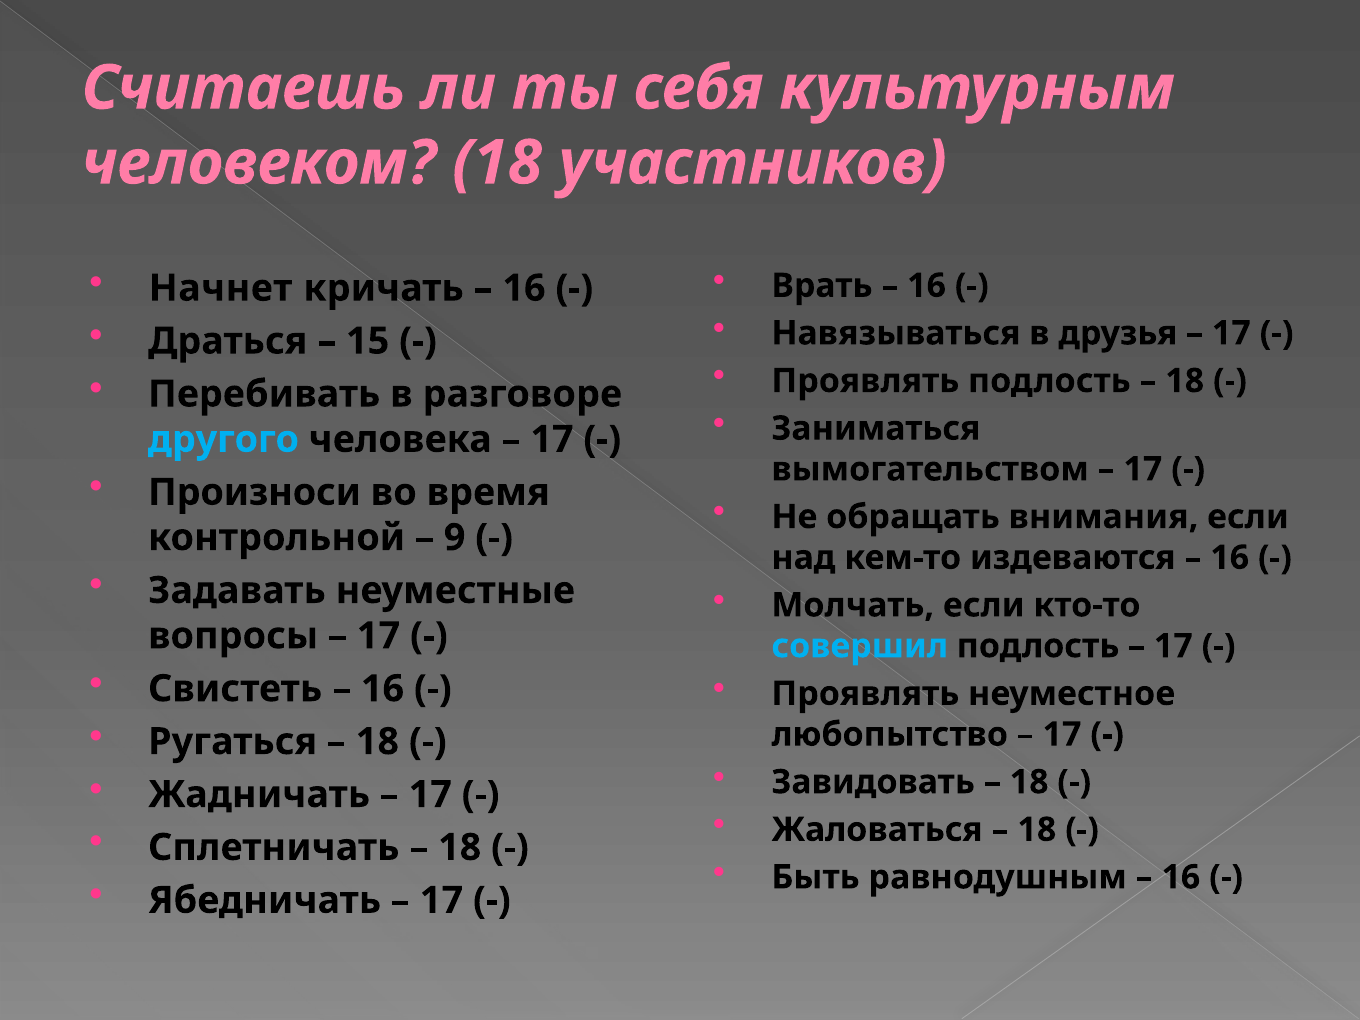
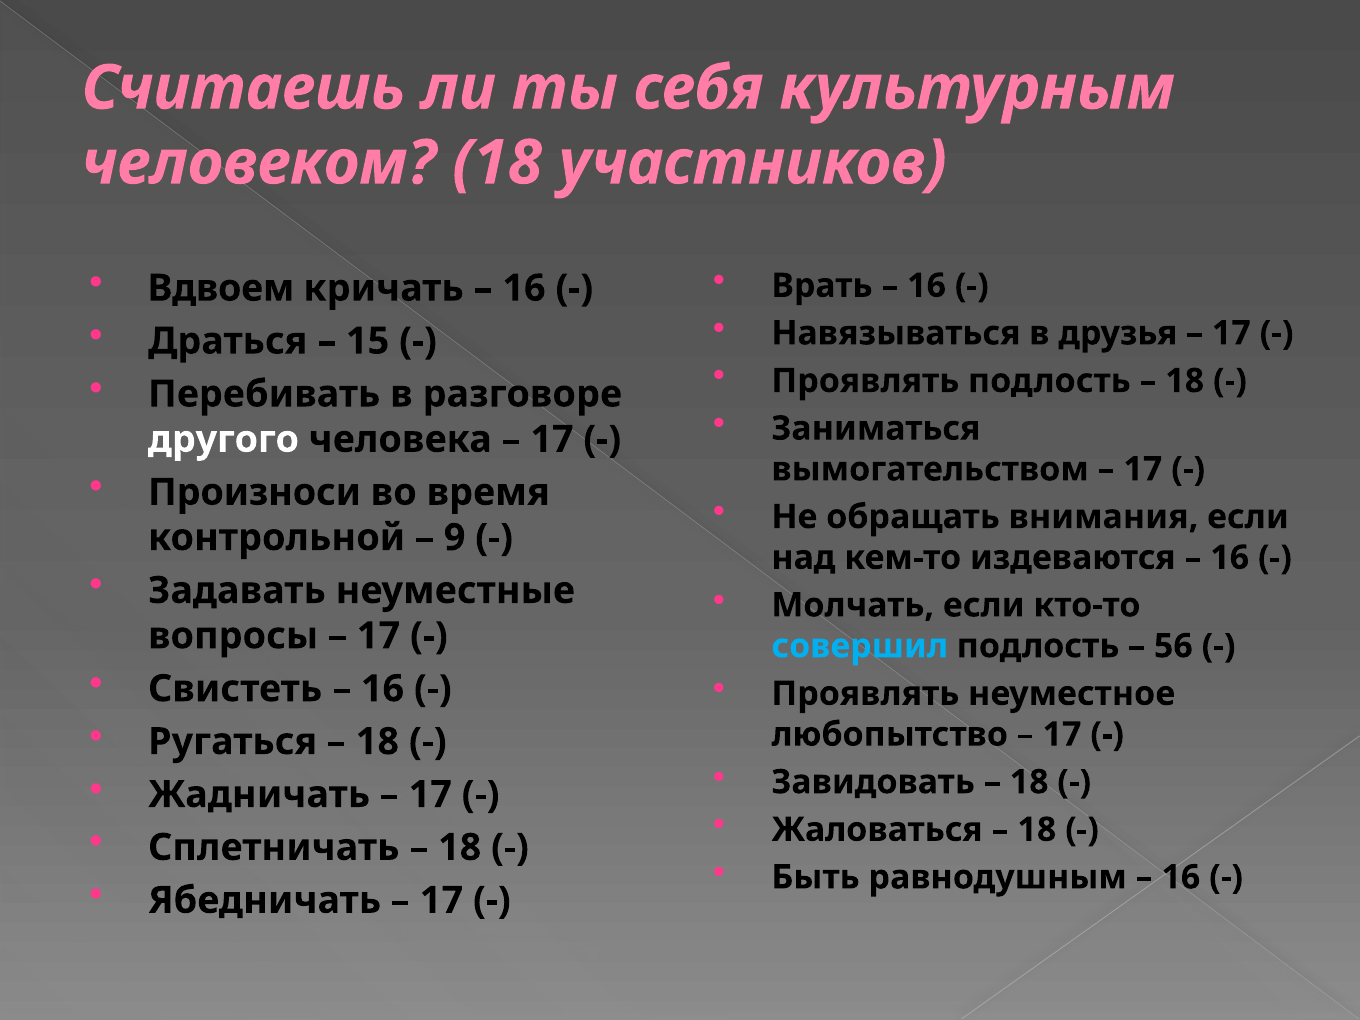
Начнет: Начнет -> Вдвоем
другого colour: light blue -> white
17 at (1173, 646): 17 -> 56
